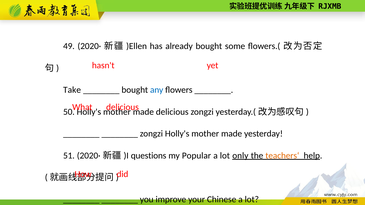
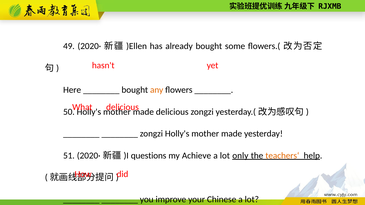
Take: Take -> Here
any colour: blue -> orange
Popular: Popular -> Achieve
